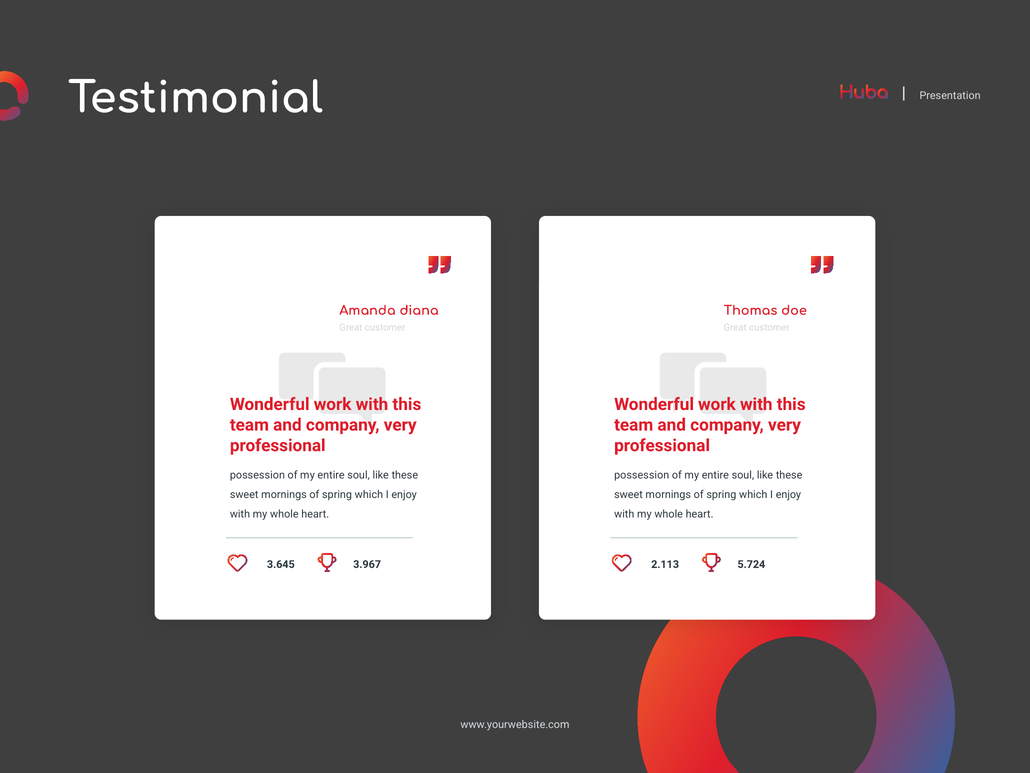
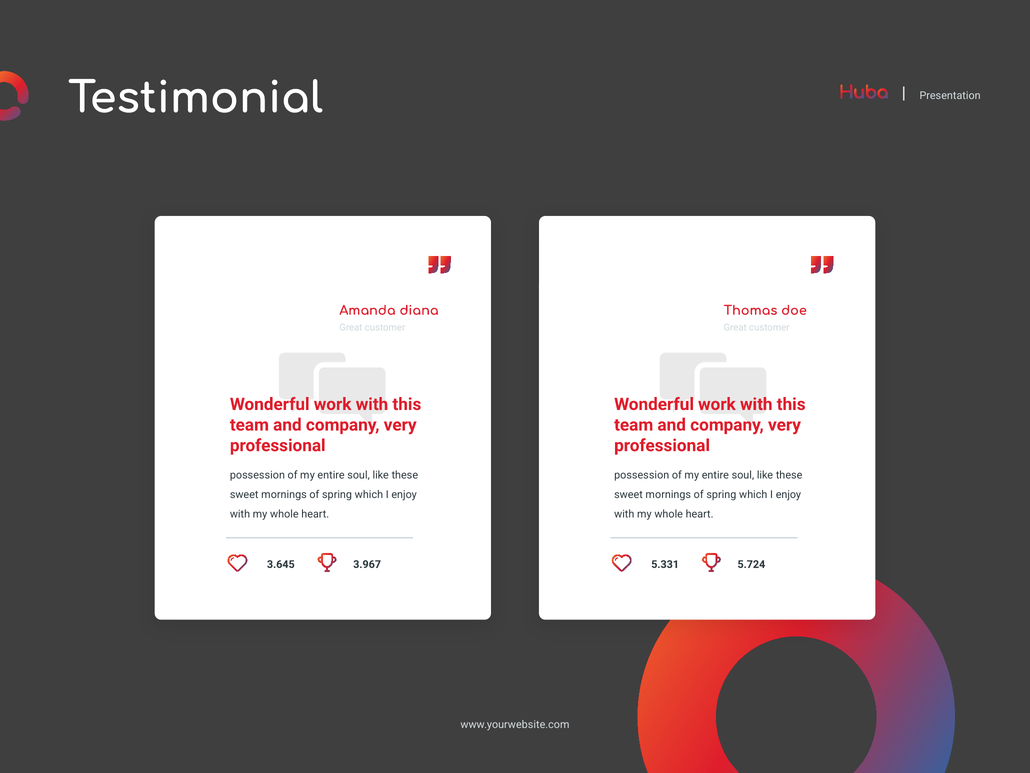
2.113: 2.113 -> 5.331
